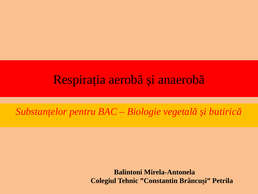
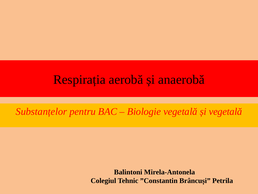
și butirică: butirică -> vegetală
